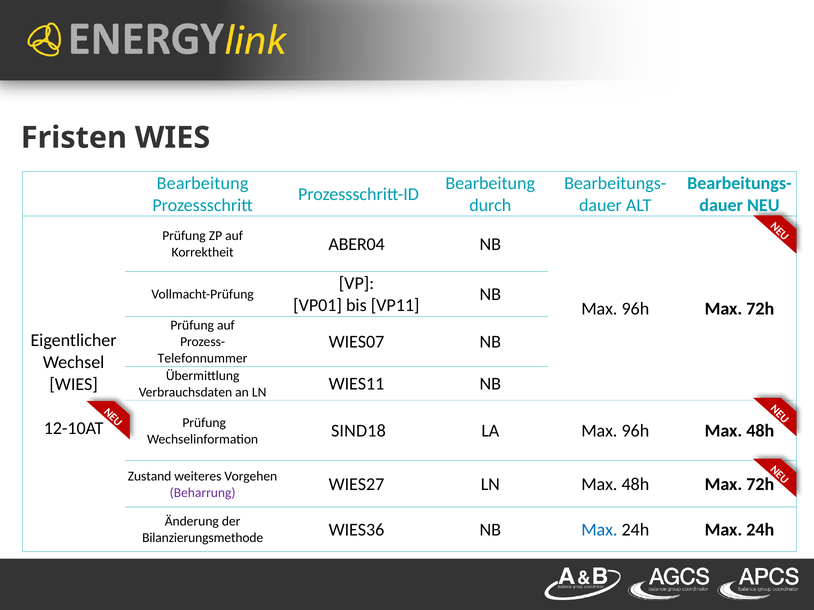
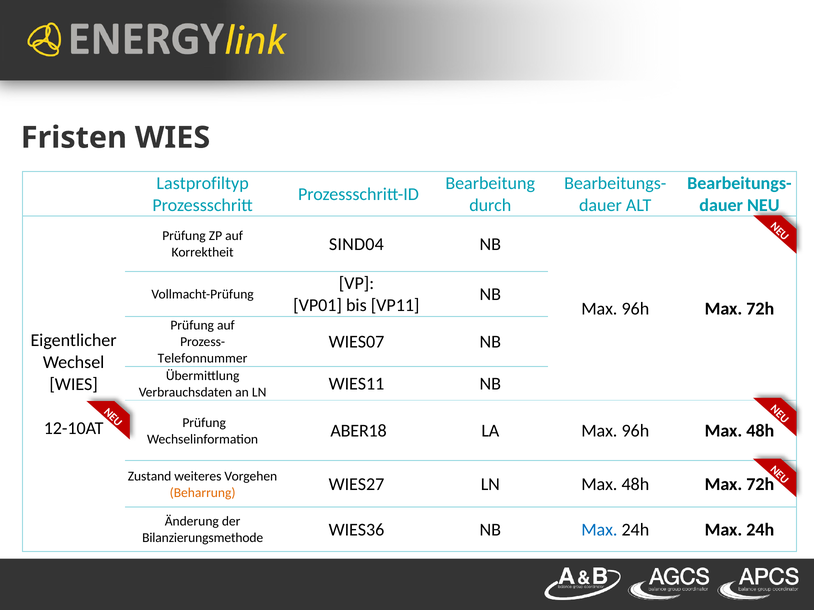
Bearbeitung at (203, 183): Bearbeitung -> Lastprofiltyp
ABER04: ABER04 -> SIND04
SIND18: SIND18 -> ABER18
Beharrung colour: purple -> orange
